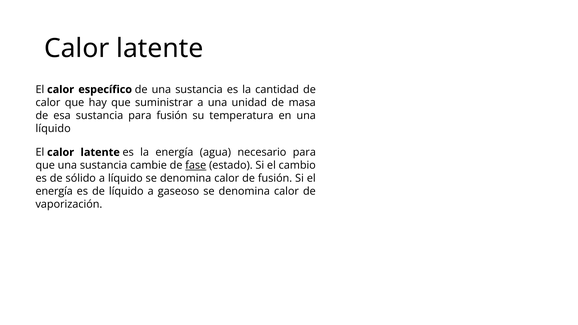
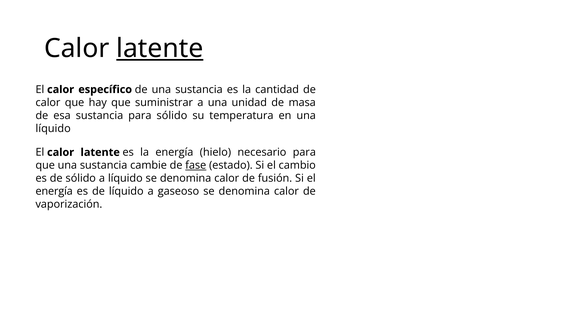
latente at (160, 49) underline: none -> present
para fusión: fusión -> sólido
agua: agua -> hielo
